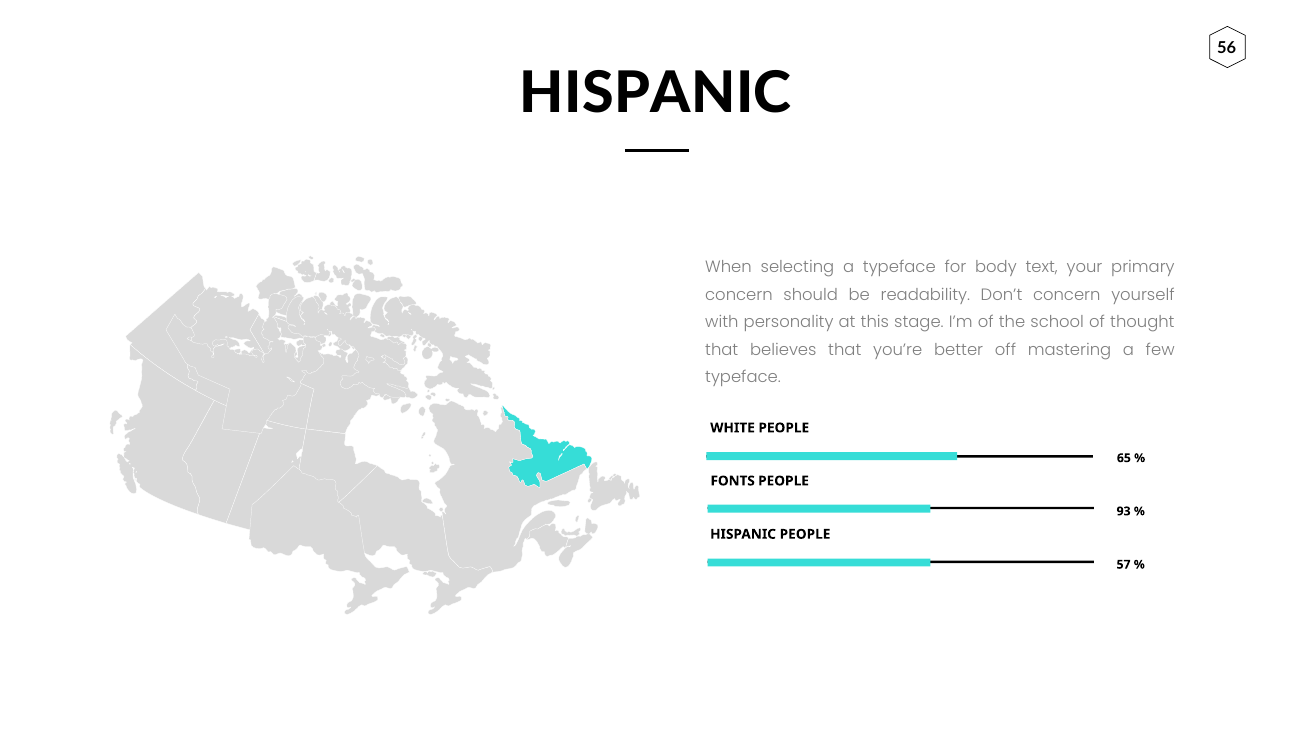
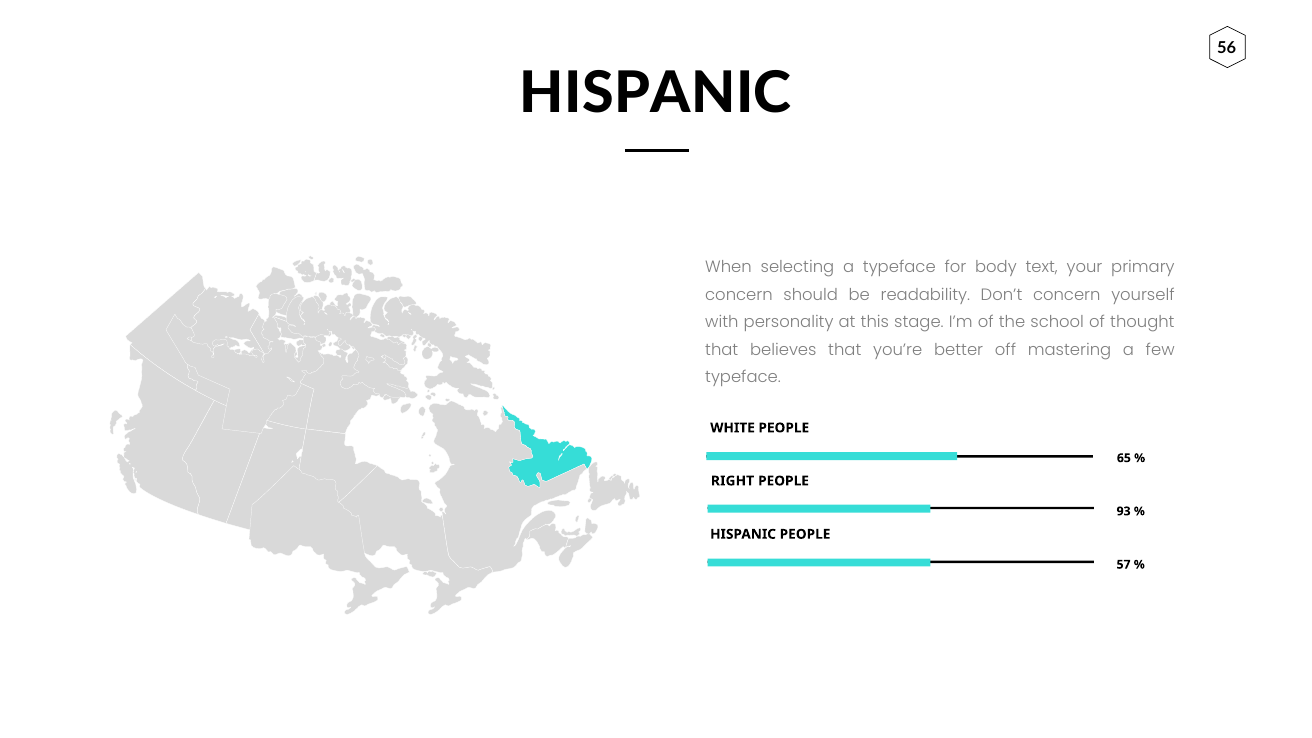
FONTS: FONTS -> RIGHT
